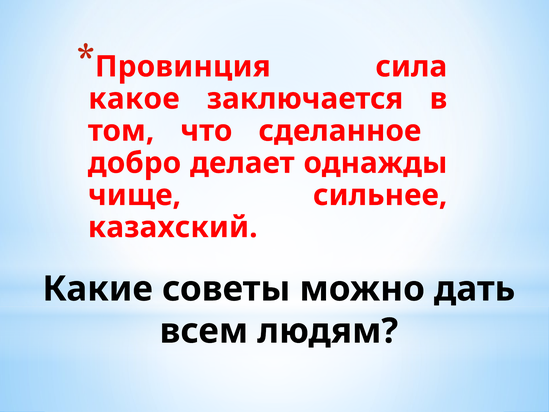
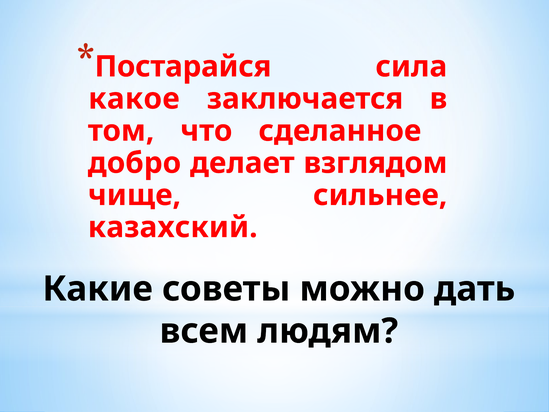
Провинция: Провинция -> Постарайся
однажды: однажды -> взглядом
